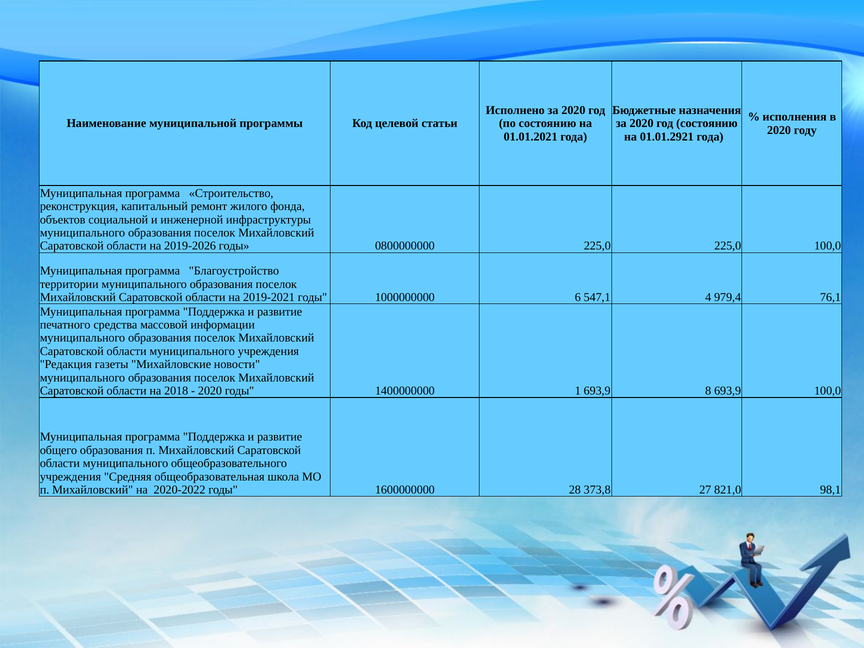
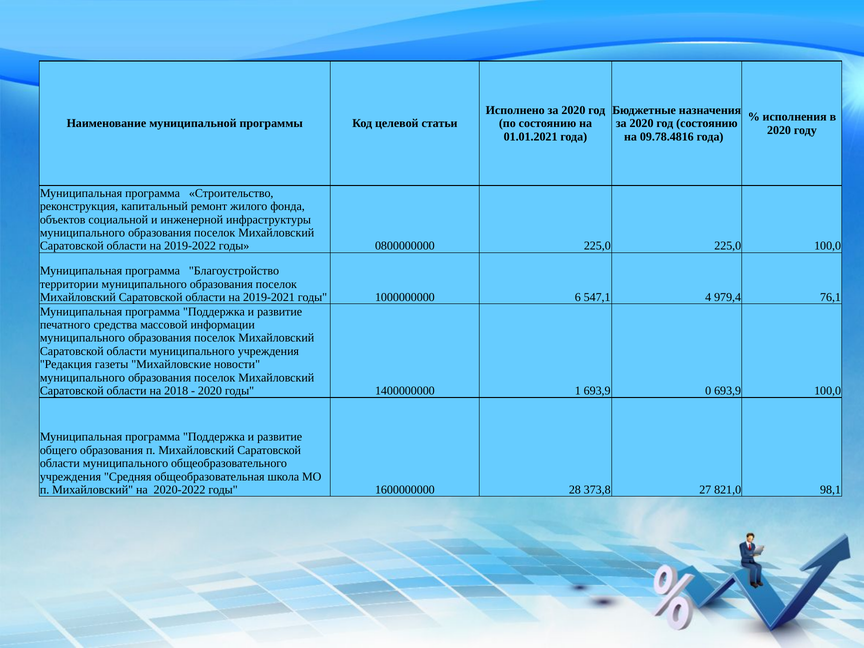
01.01.2921: 01.01.2921 -> 09.78.4816
2019-2026: 2019-2026 -> 2019-2022
8: 8 -> 0
